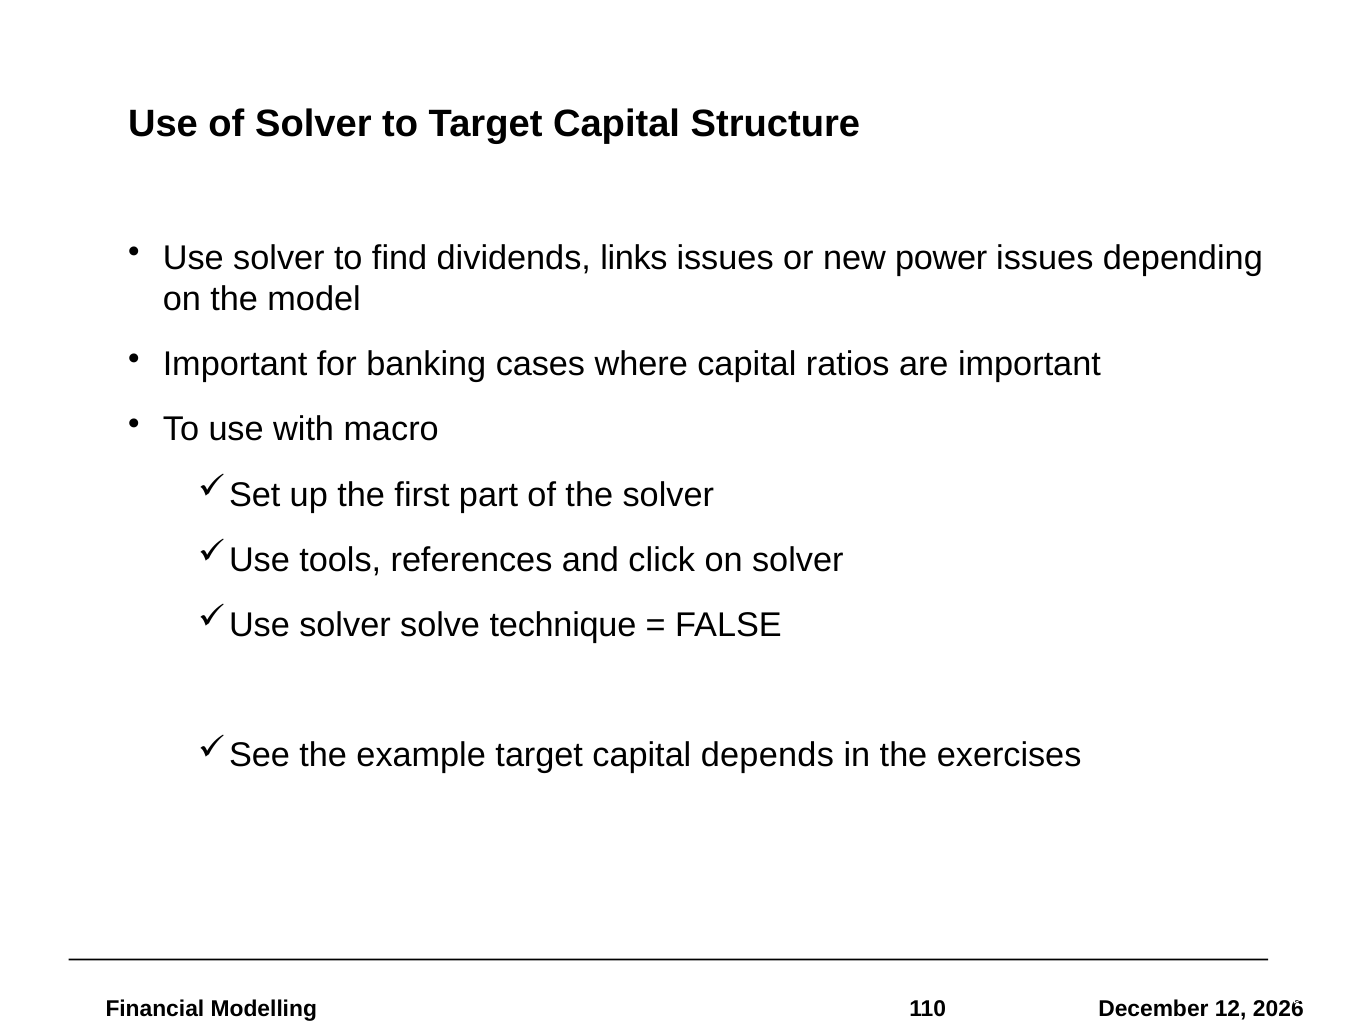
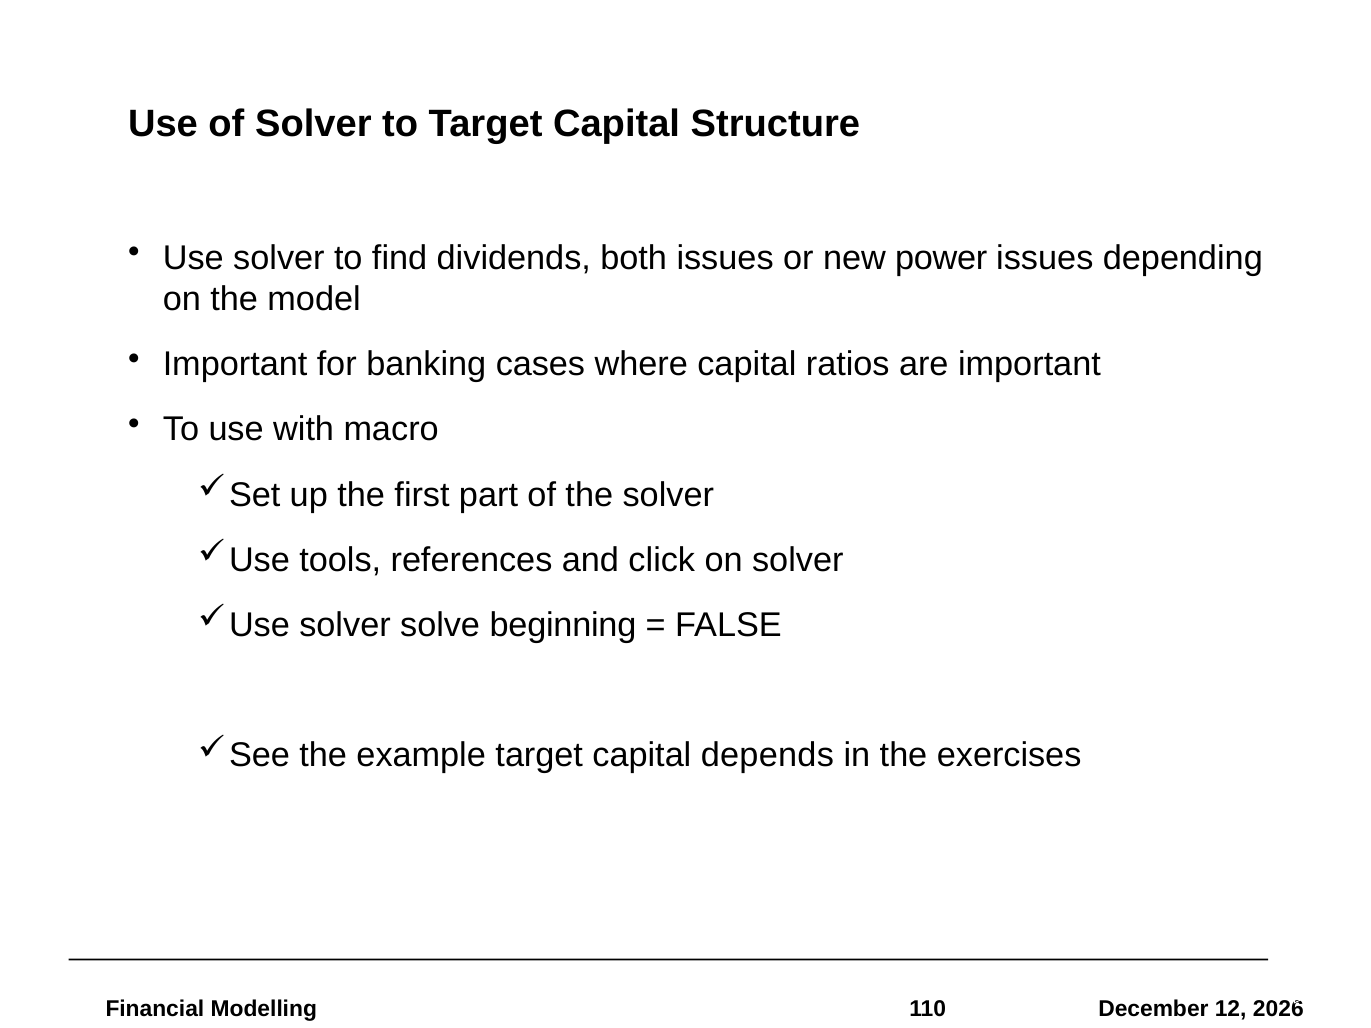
links: links -> both
technique: technique -> beginning
